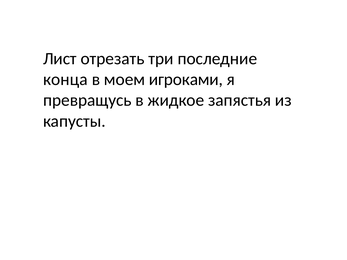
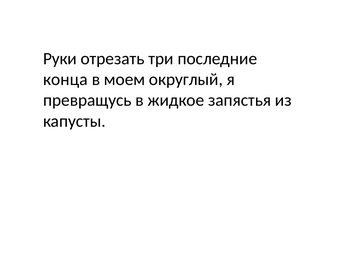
Лист: Лист -> Руки
игроками: игроками -> округлый
